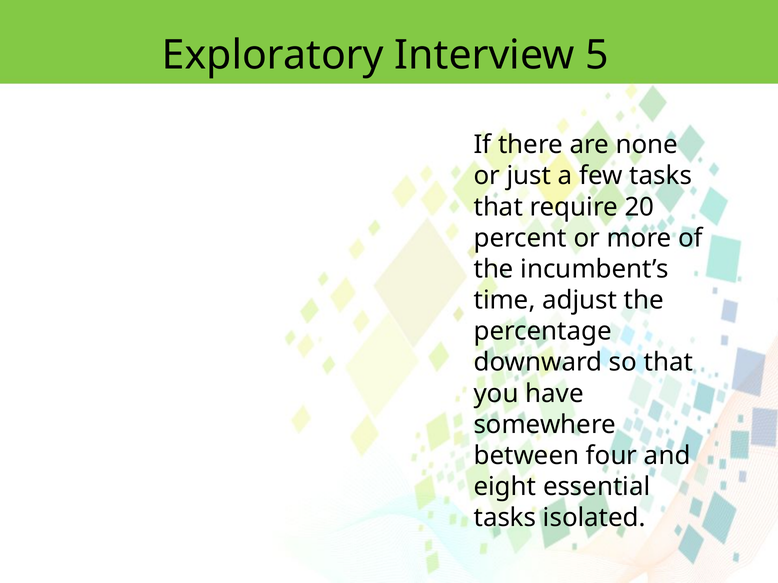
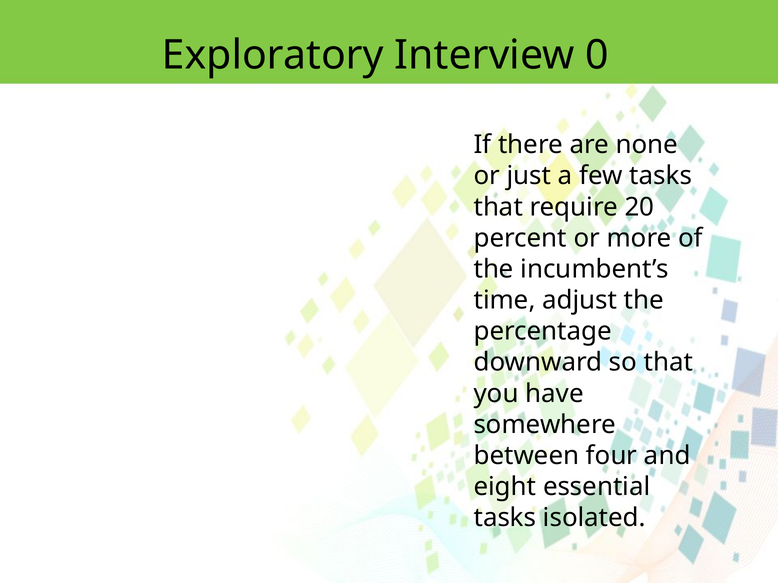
5: 5 -> 0
